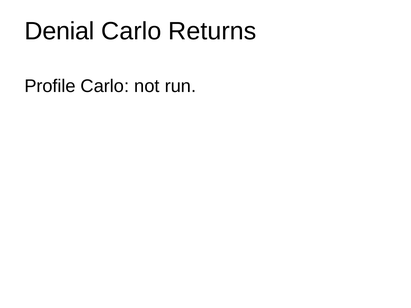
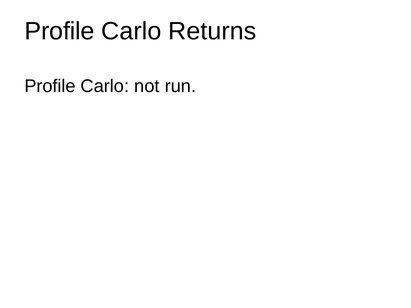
Denial at (60, 31): Denial -> Profile
